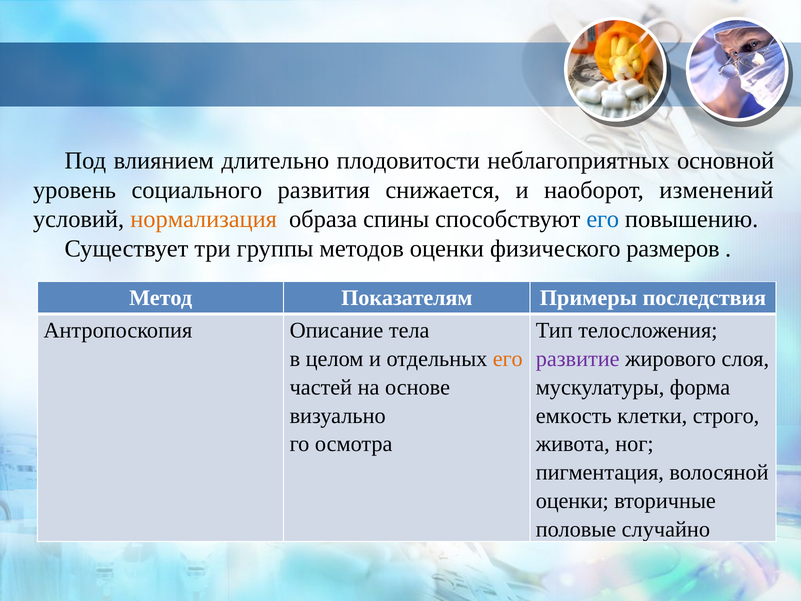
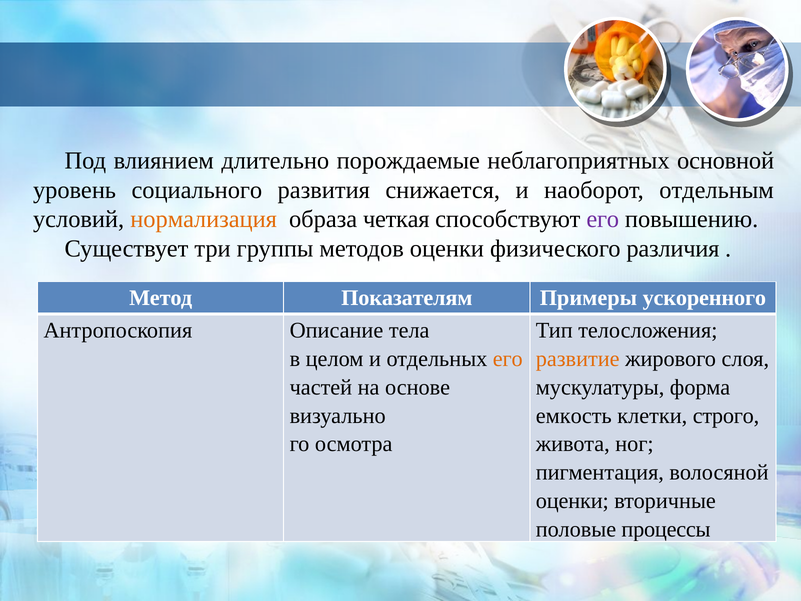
плодовитости: плодовитости -> порождаемые
изменений: изменений -> отдельным
спины: спины -> четкая
его at (603, 219) colour: blue -> purple
размеров: размеров -> различия
последствия: последствия -> ускоренного
развитие colour: purple -> orange
случайно: случайно -> процессы
